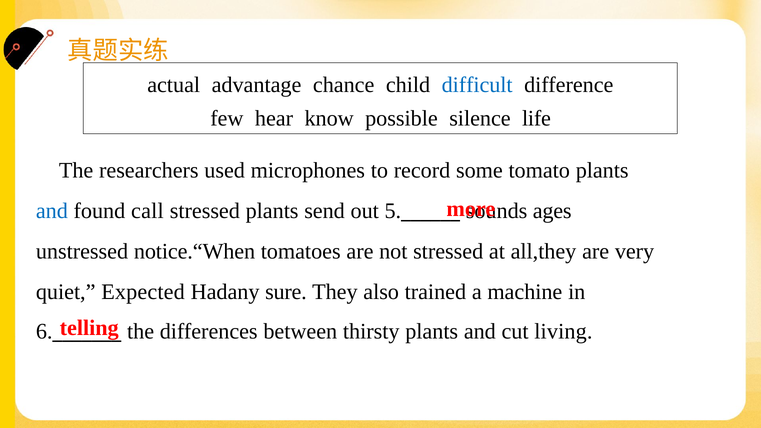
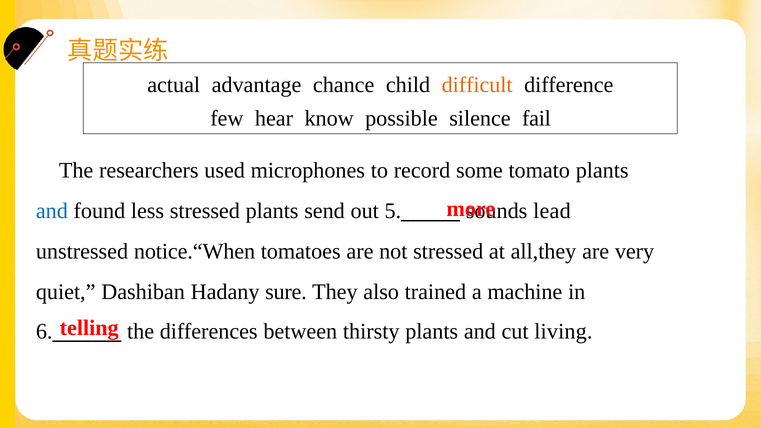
difficult colour: blue -> orange
life: life -> fail
call: call -> less
ages: ages -> lead
Expected: Expected -> Dashiban
